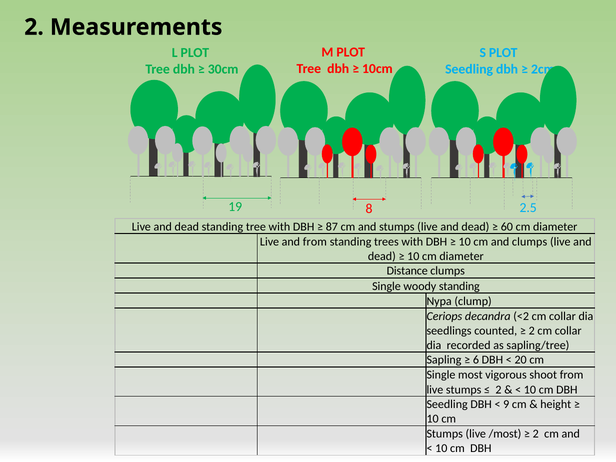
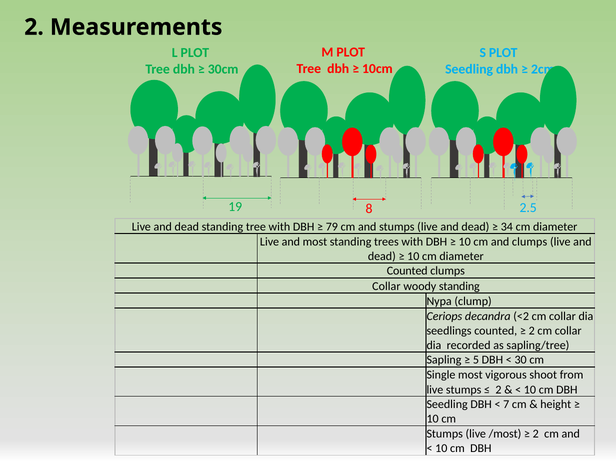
87: 87 -> 79
60: 60 -> 34
and from: from -> most
Distance at (407, 271): Distance -> Counted
Single at (386, 286): Single -> Collar
6: 6 -> 5
20: 20 -> 30
9: 9 -> 7
